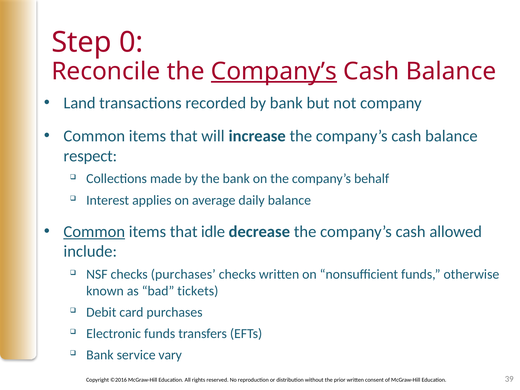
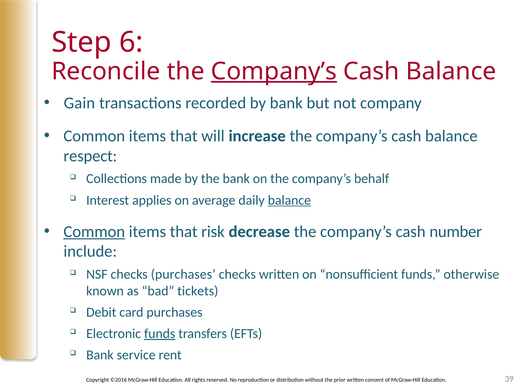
0: 0 -> 6
Land: Land -> Gain
balance at (289, 200) underline: none -> present
idle: idle -> risk
allowed: allowed -> number
funds at (160, 334) underline: none -> present
vary: vary -> rent
